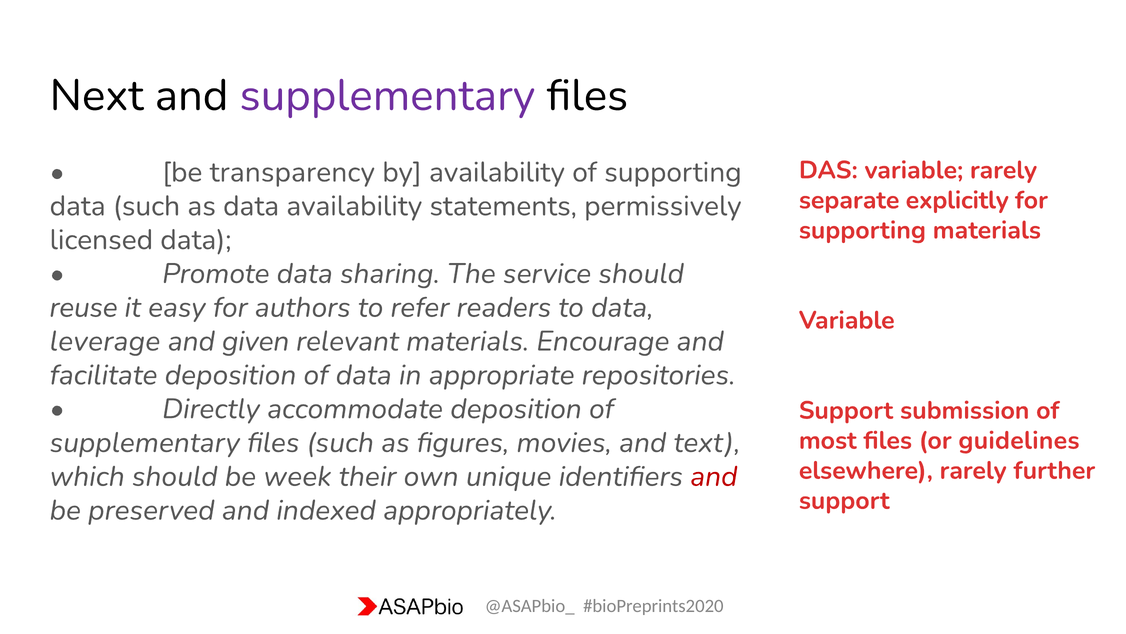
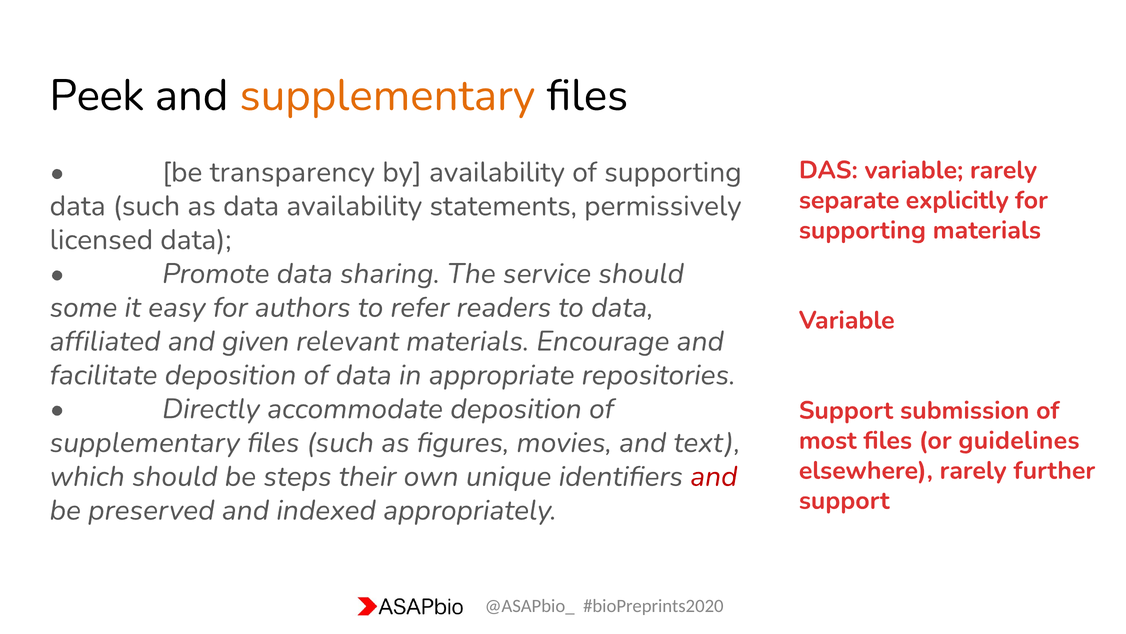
Next: Next -> Peek
supplementary at (387, 95) colour: purple -> orange
reuse: reuse -> some
leverage: leverage -> affiliated
week: week -> steps
